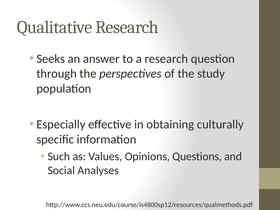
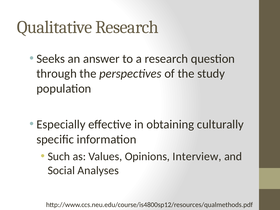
Questions: Questions -> Interview
